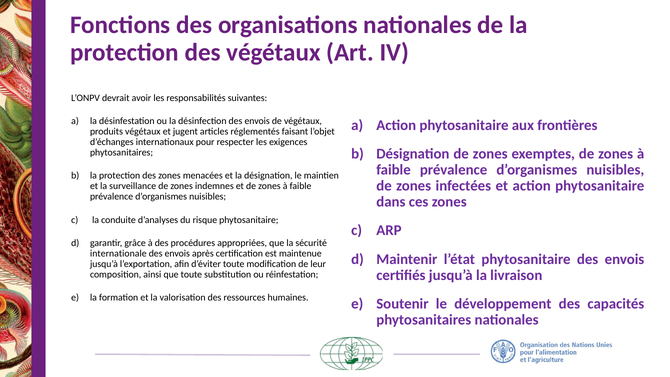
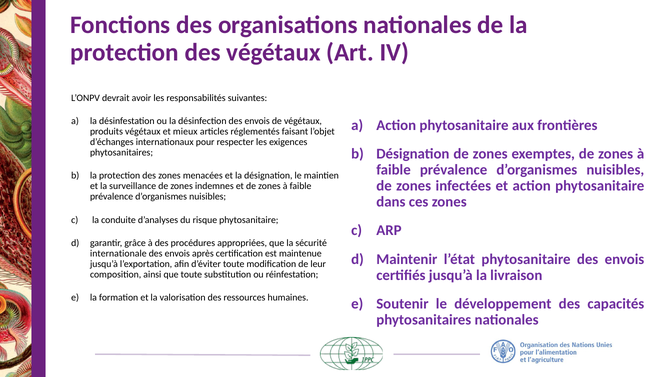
jugent: jugent -> mieux
